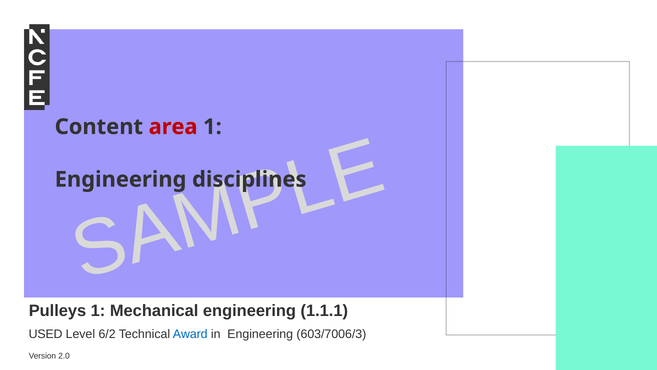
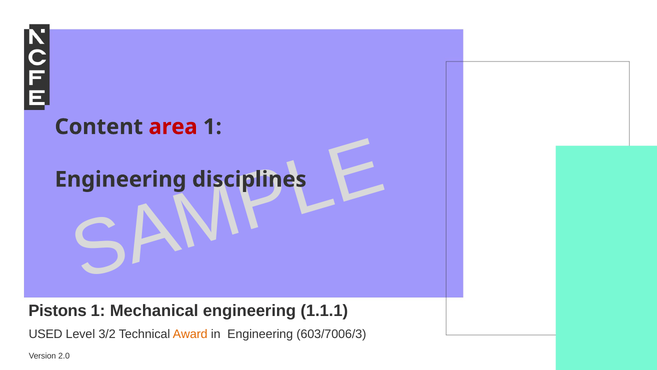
Pulleys: Pulleys -> Pistons
6/2: 6/2 -> 3/2
Award colour: blue -> orange
